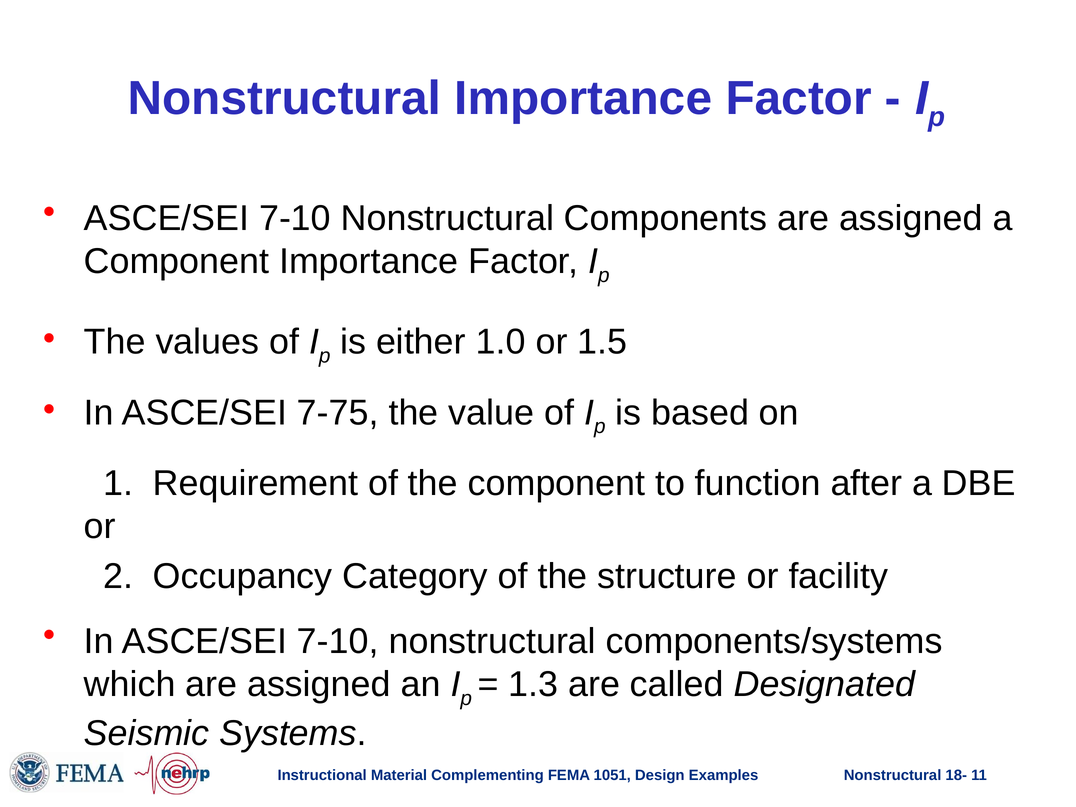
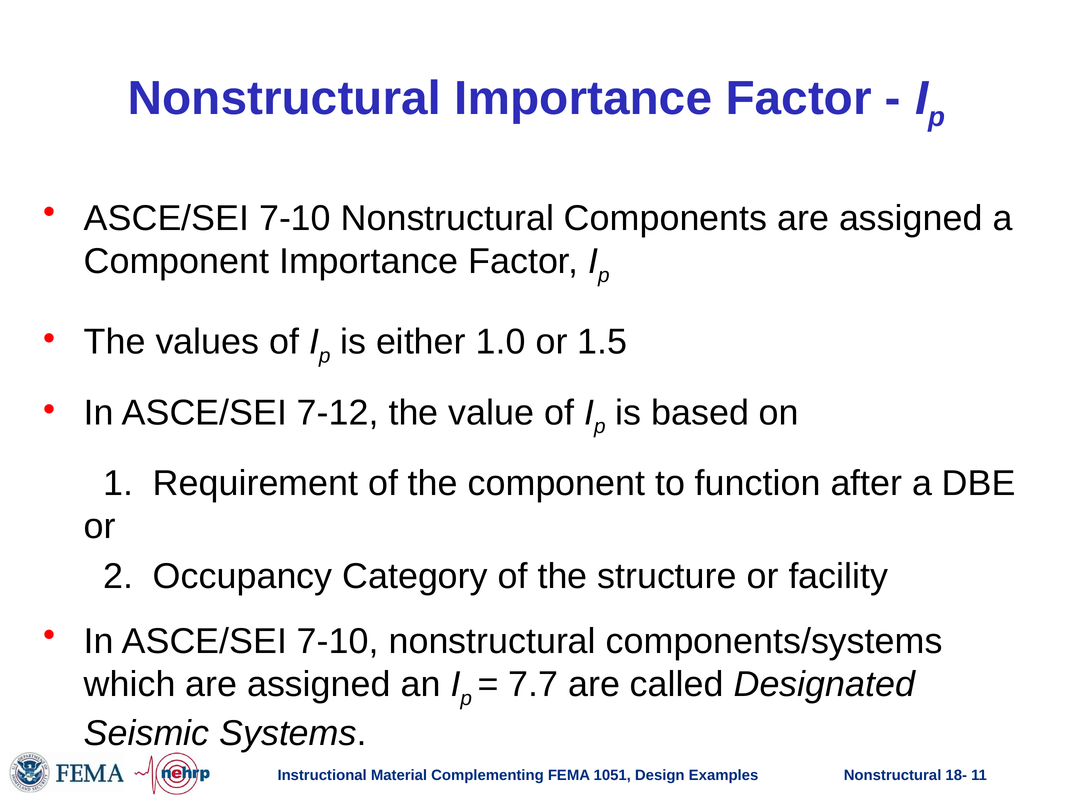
7-75: 7-75 -> 7-12
1.3: 1.3 -> 7.7
